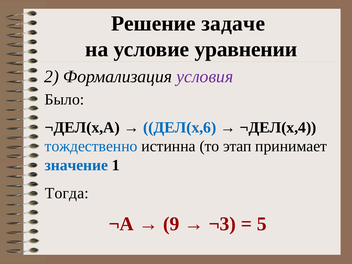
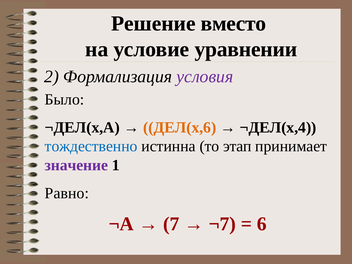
задаче: задаче -> вместо
ДЕЛ(x,6 colour: blue -> orange
значение colour: blue -> purple
Тогда: Тогда -> Равно
9: 9 -> 7
¬3: ¬3 -> ¬7
5: 5 -> 6
